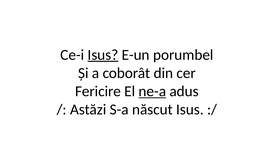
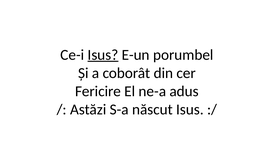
ne-a underline: present -> none
